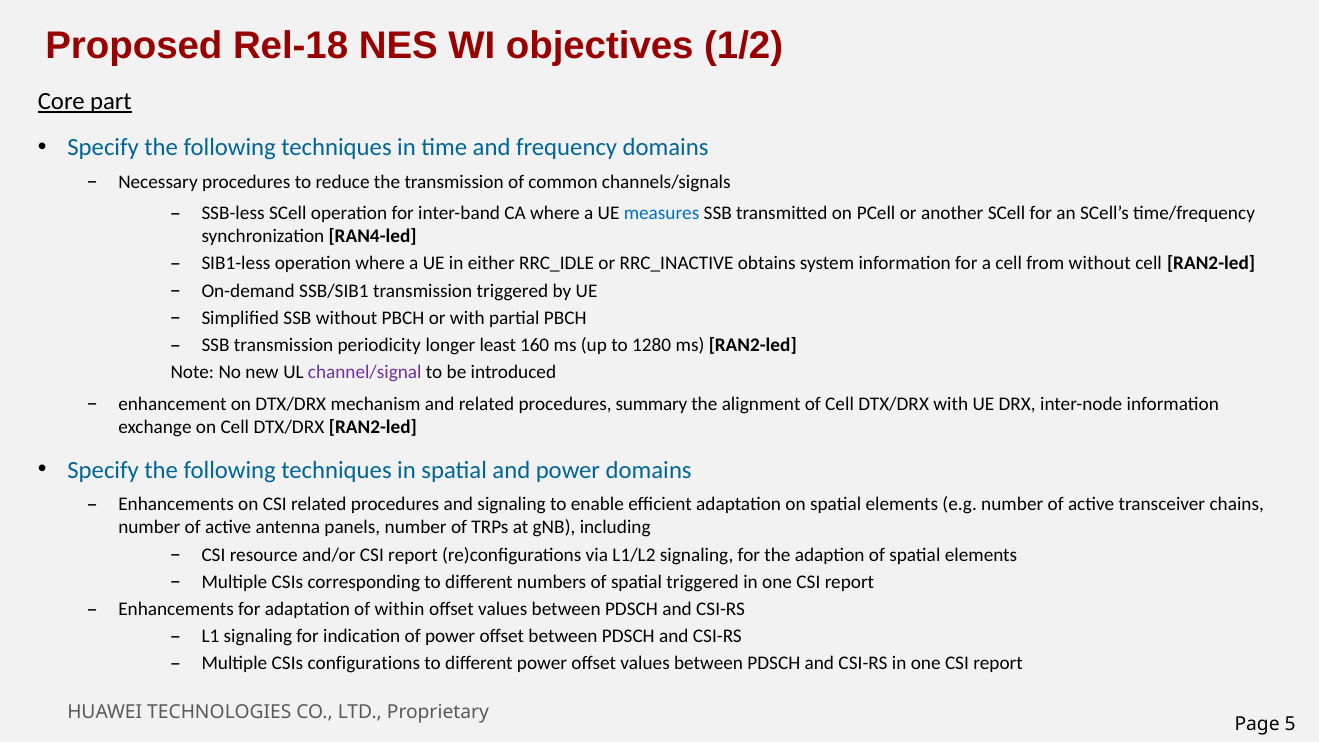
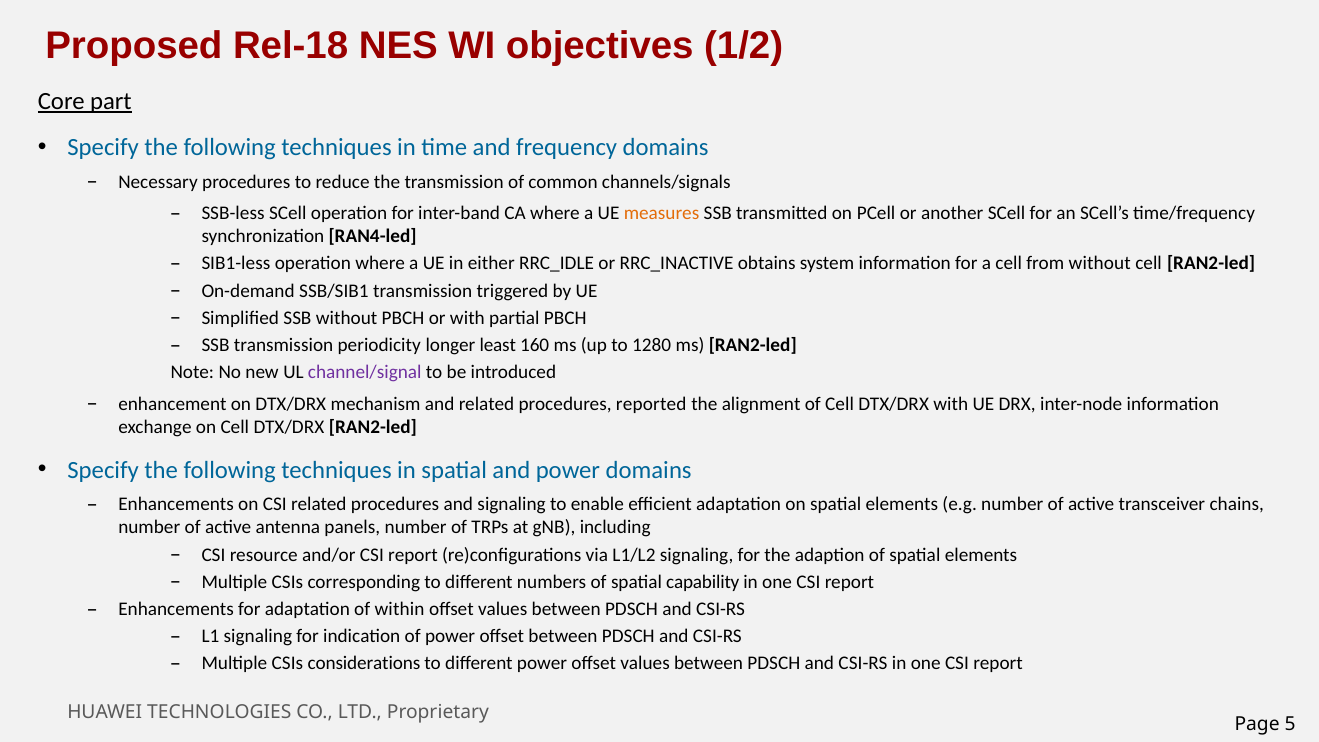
measures colour: blue -> orange
summary: summary -> reported
spatial triggered: triggered -> capability
configurations: configurations -> considerations
